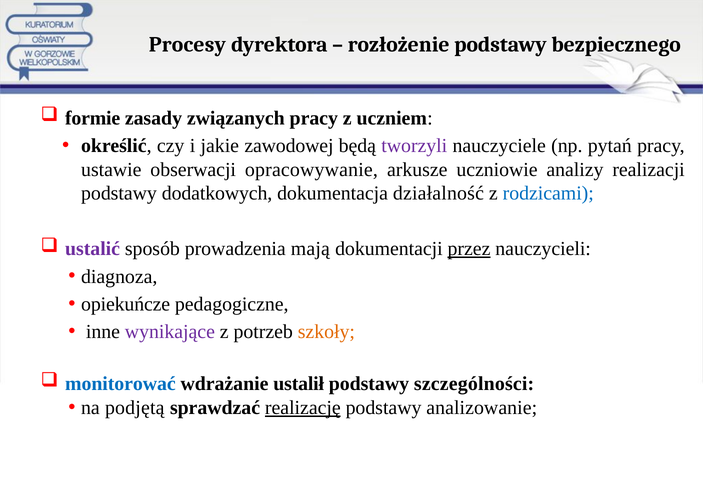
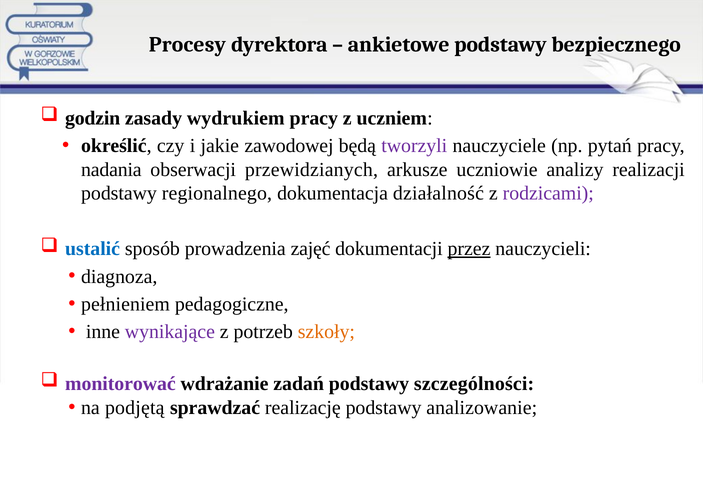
rozłożenie: rozłożenie -> ankietowe
formie: formie -> godzin
związanych: związanych -> wydrukiem
ustawie: ustawie -> nadania
opracowywanie: opracowywanie -> przewidzianych
dodatkowych: dodatkowych -> regionalnego
rodzicami colour: blue -> purple
ustalić colour: purple -> blue
mają: mają -> zajęć
opiekuńcze: opiekuńcze -> pełnieniem
monitorować colour: blue -> purple
ustalił: ustalił -> zadań
realizację underline: present -> none
